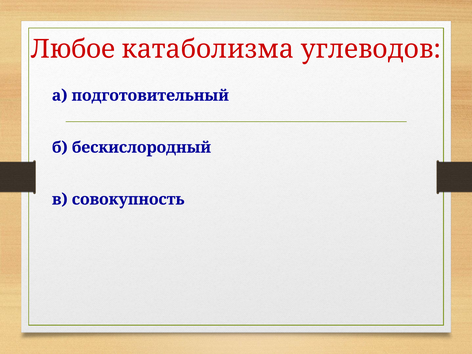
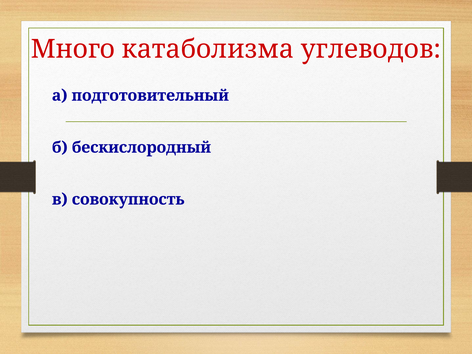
Любое: Любое -> Много
